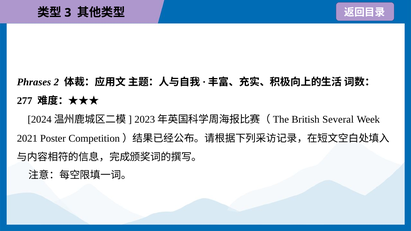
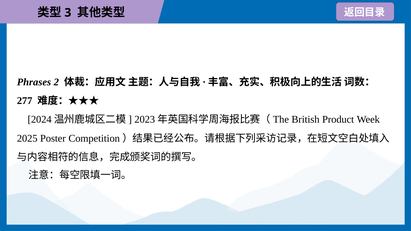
Several: Several -> Product
2021: 2021 -> 2025
